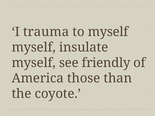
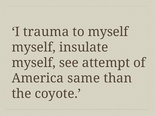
friendly: friendly -> attempt
those: those -> same
